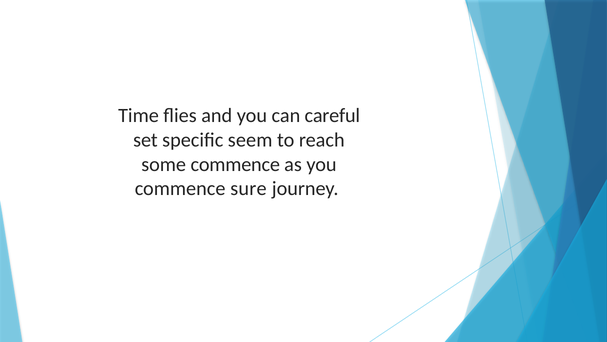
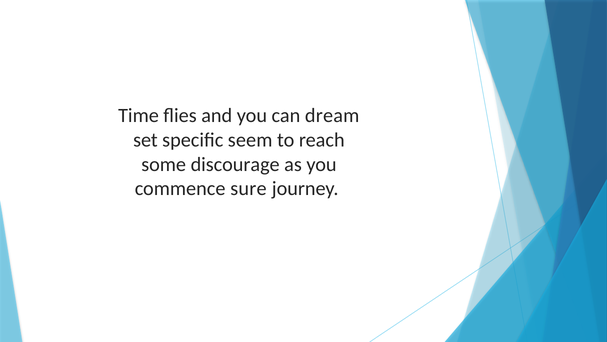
careful: careful -> dream
some commence: commence -> discourage
